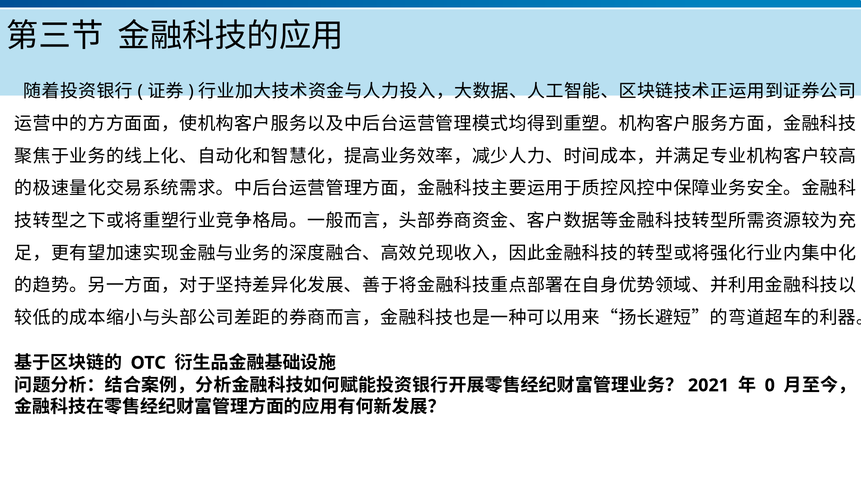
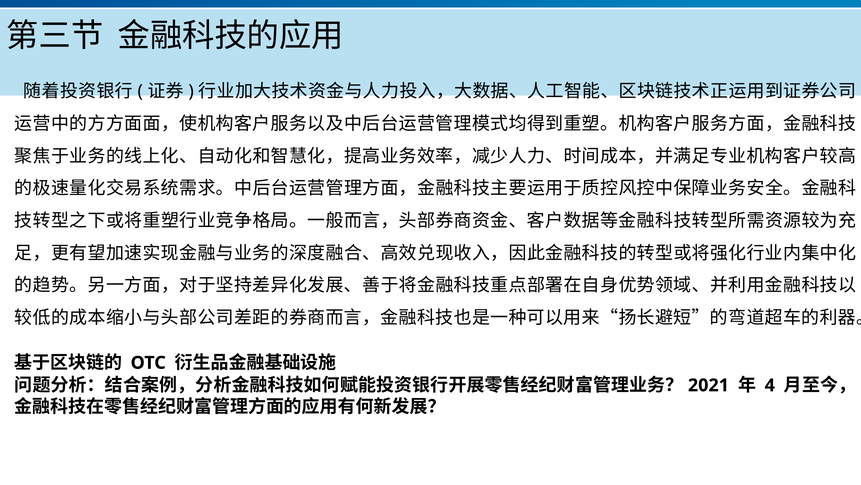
0: 0 -> 4
